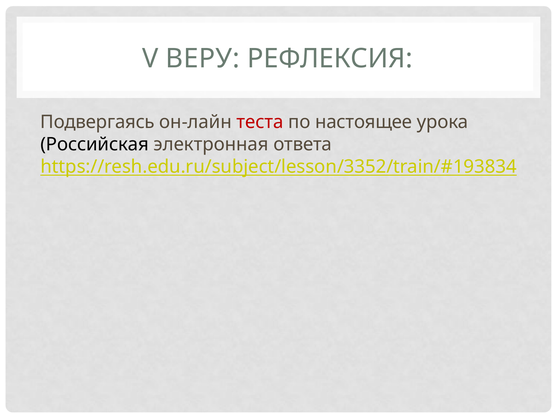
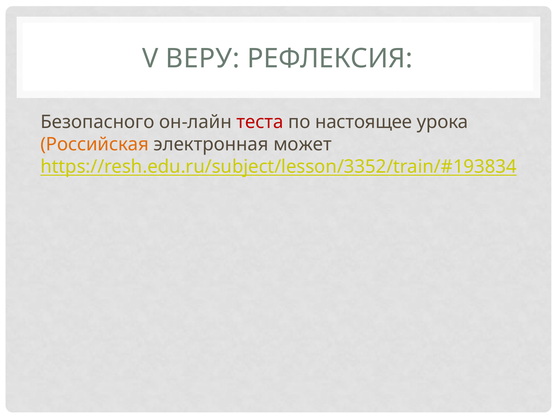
Подвергаясь: Подвергаясь -> Безопасного
Российская colour: black -> orange
ответа: ответа -> может
